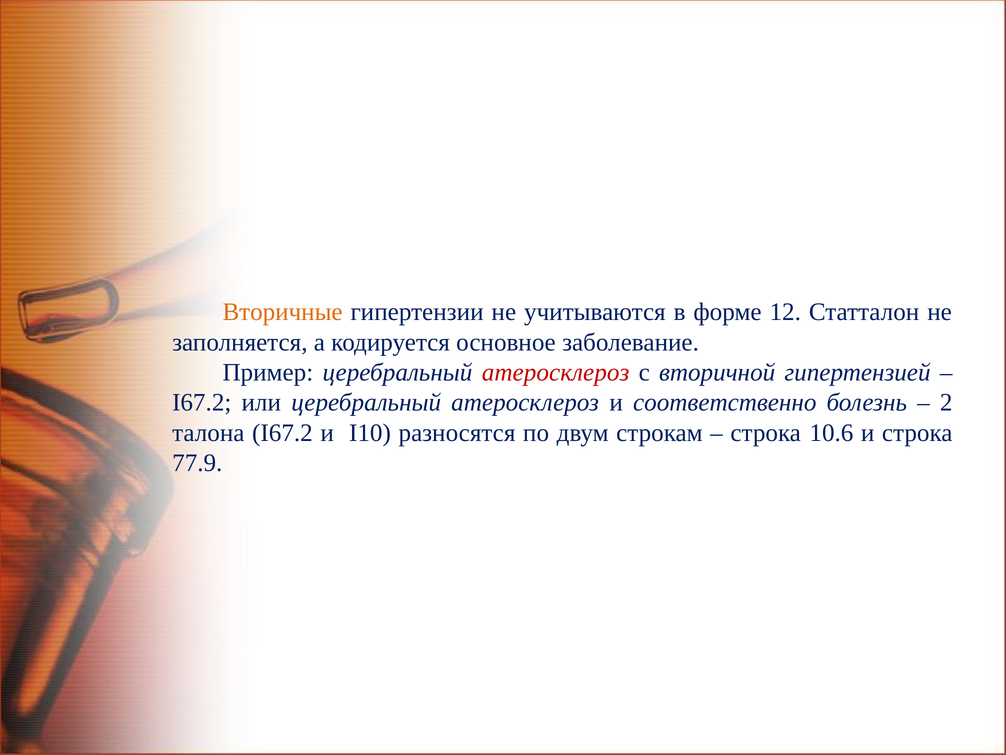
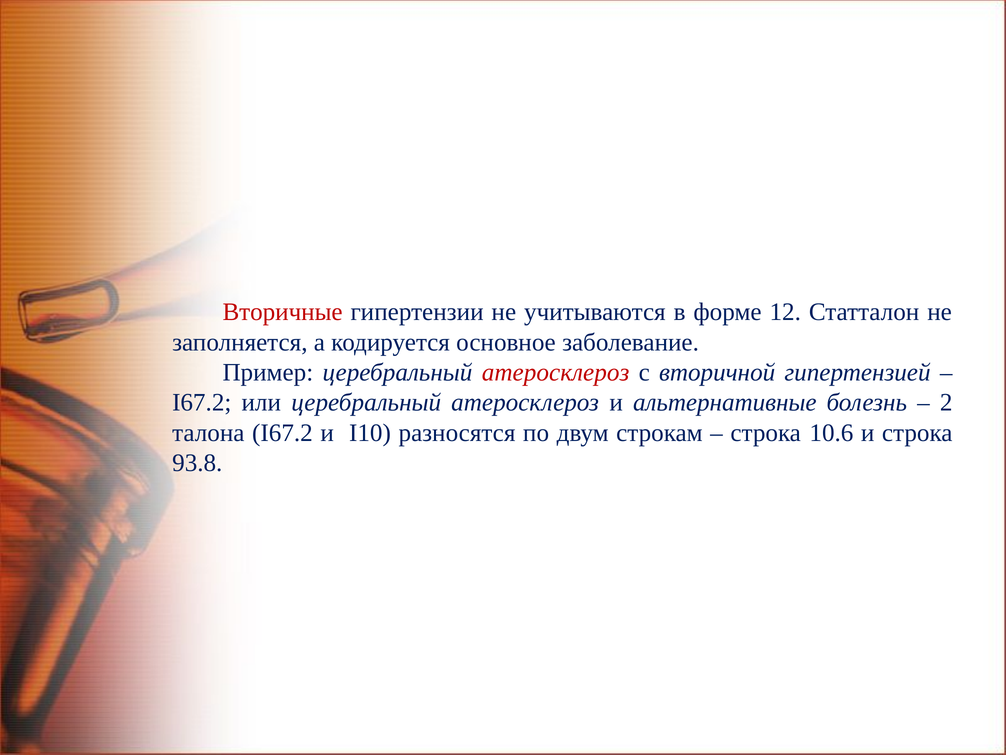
Вторичные colour: orange -> red
соответственно: соответственно -> альтернативные
77.9: 77.9 -> 93.8
